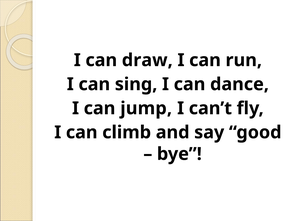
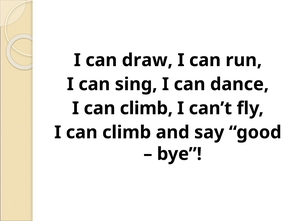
jump at (146, 108): jump -> climb
